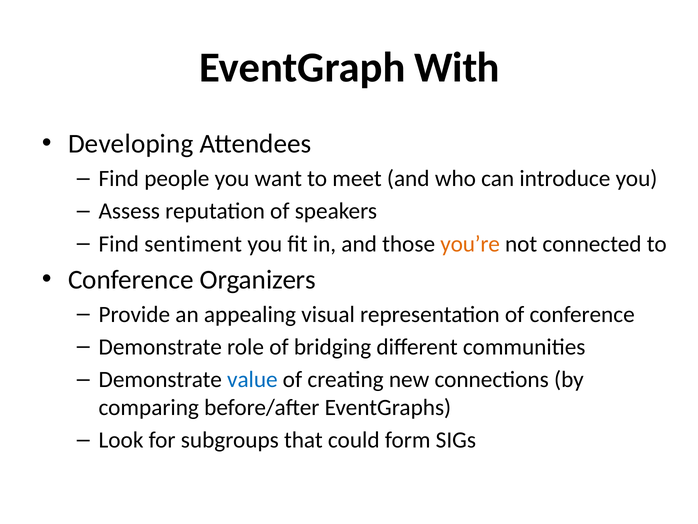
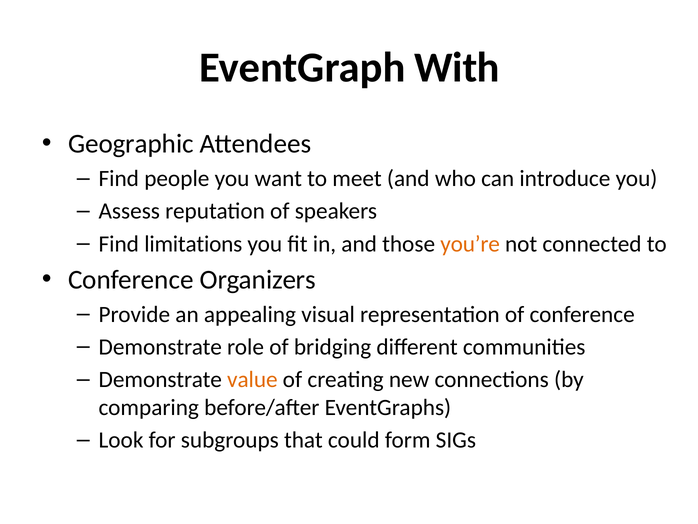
Developing: Developing -> Geographic
sentiment: sentiment -> limitations
value colour: blue -> orange
